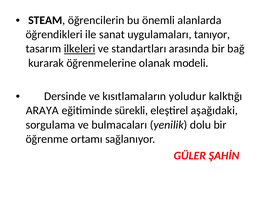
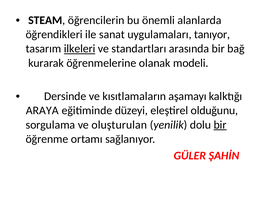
yoludur: yoludur -> aşamayı
sürekli: sürekli -> düzeyi
aşağıdaki: aşağıdaki -> olduğunu
bulmacaları: bulmacaları -> oluşturulan
bir at (220, 125) underline: none -> present
